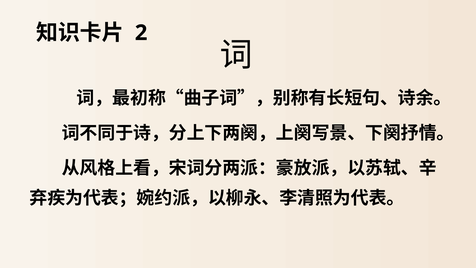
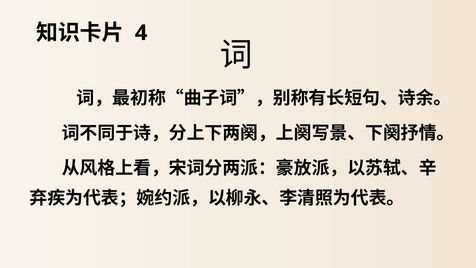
2: 2 -> 4
